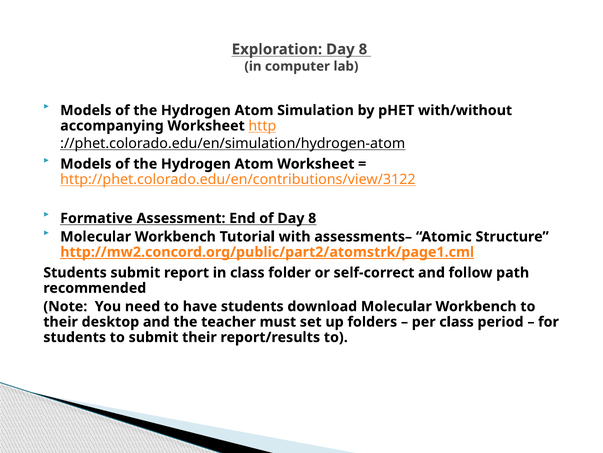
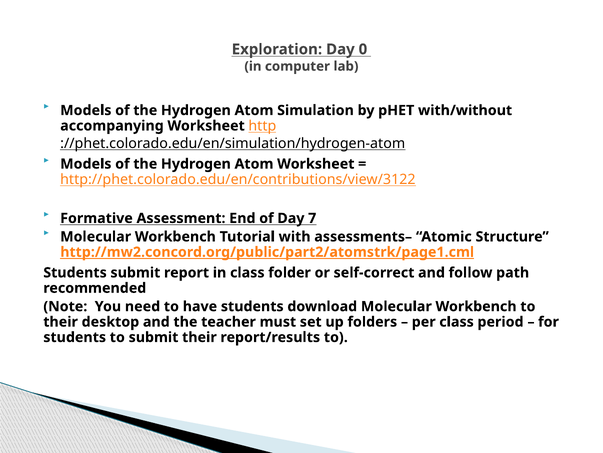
Exploration Day 8: 8 -> 0
of Day 8: 8 -> 7
